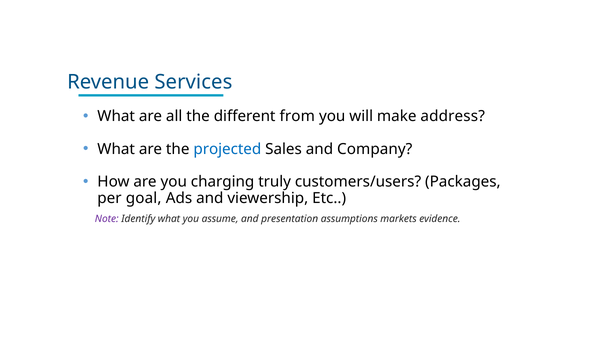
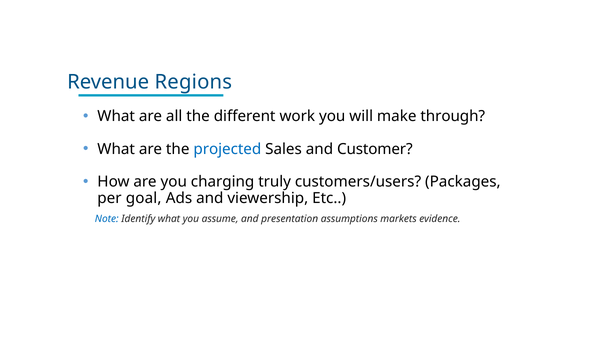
Services: Services -> Regions
from: from -> work
address: address -> through
Company: Company -> Customer
Note colour: purple -> blue
